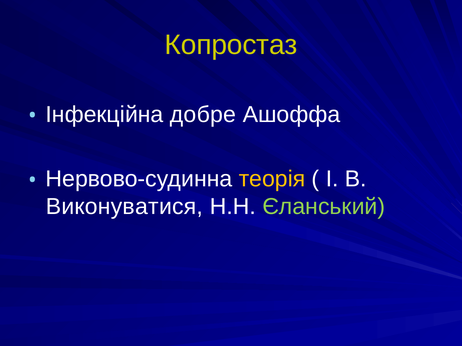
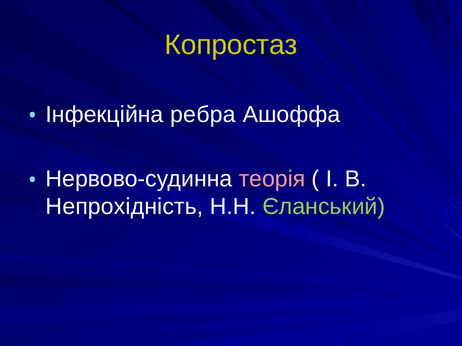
добре: добре -> ребра
теорія colour: yellow -> pink
Виконуватися: Виконуватися -> Непрохідність
